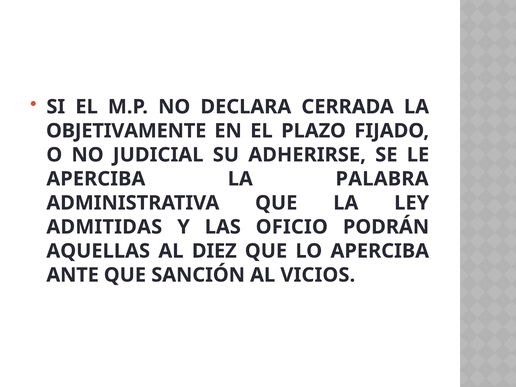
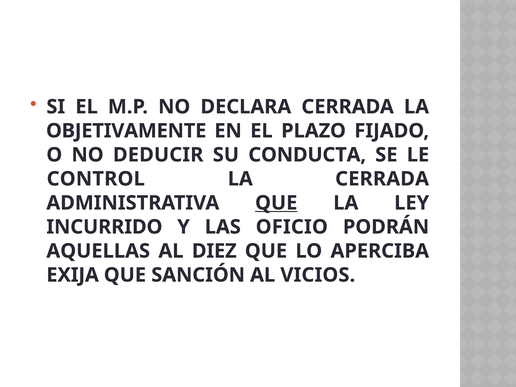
JUDICIAL: JUDICIAL -> DEDUCIR
ADHERIRSE: ADHERIRSE -> CONDUCTA
APERCIBA at (96, 179): APERCIBA -> CONTROL
LA PALABRA: PALABRA -> CERRADA
QUE at (276, 203) underline: none -> present
ADMITIDAS: ADMITIDAS -> INCURRIDO
ANTE: ANTE -> EXIJA
